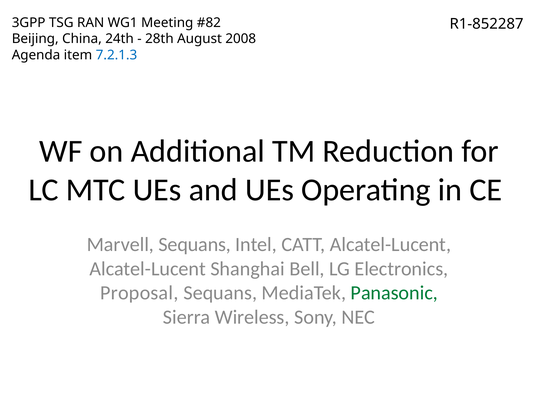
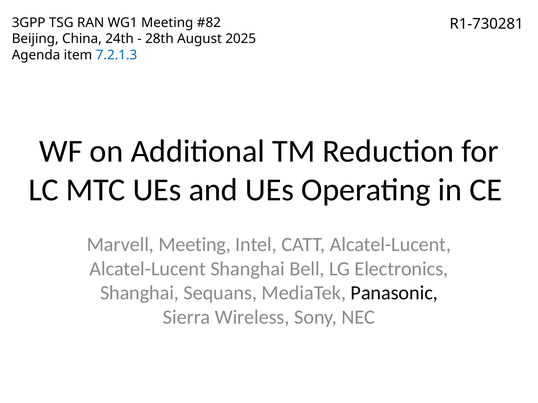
R1-852287: R1-852287 -> R1-730281
2008: 2008 -> 2025
Marvell Sequans: Sequans -> Meeting
Proposal at (139, 293): Proposal -> Shanghai
Panasonic colour: green -> black
